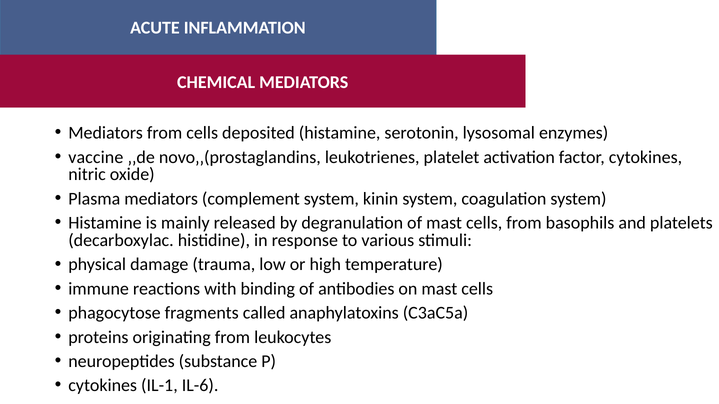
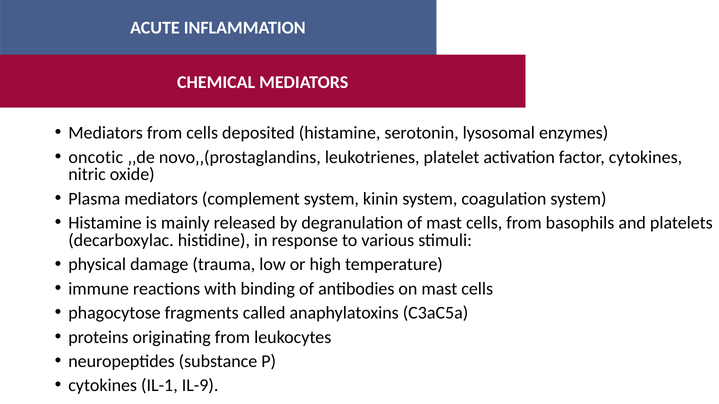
vaccine: vaccine -> oncotic
IL-6: IL-6 -> IL-9
